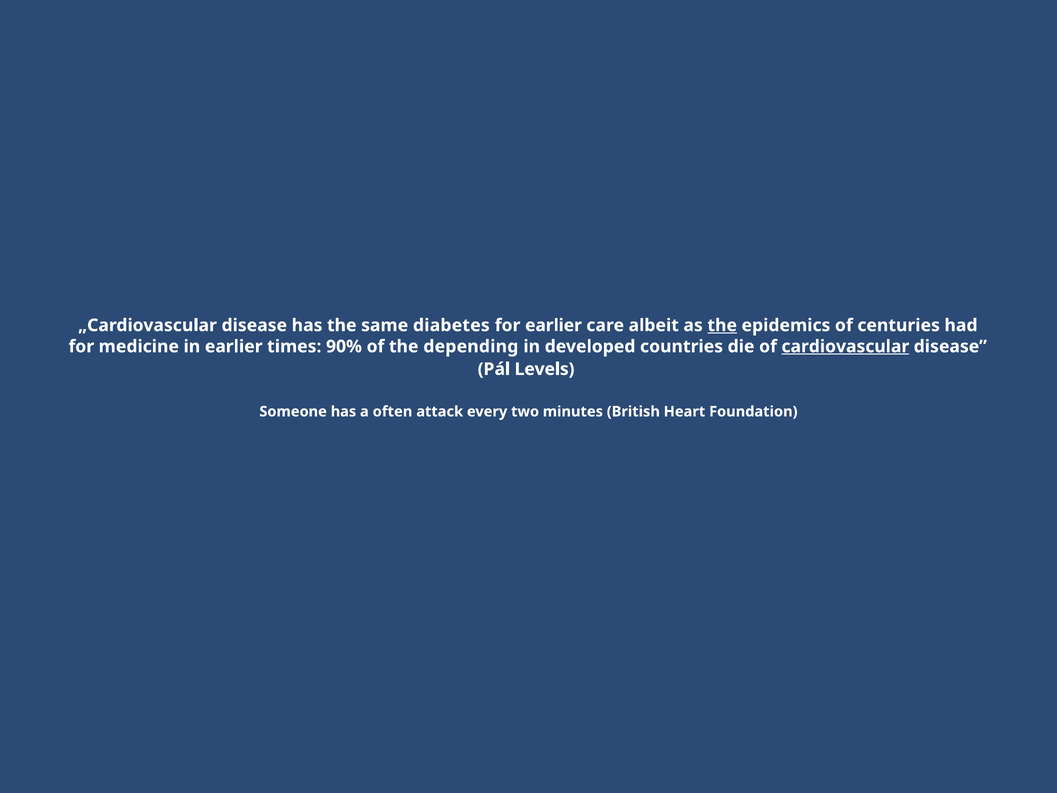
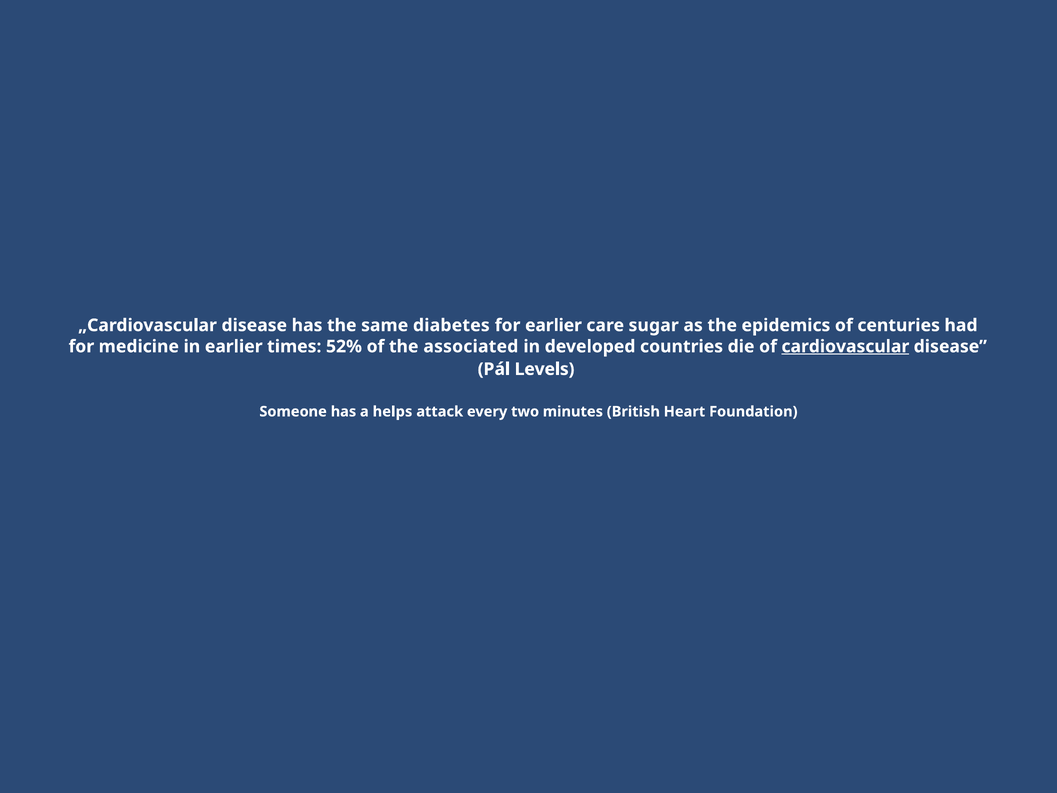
albeit: albeit -> sugar
the at (722, 325) underline: present -> none
90%: 90% -> 52%
depending: depending -> associated
often: often -> helps
